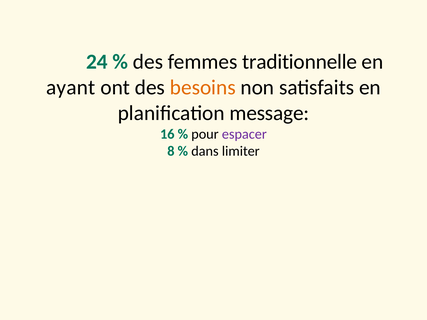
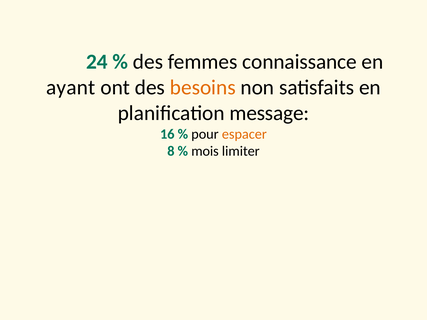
traditionnelle: traditionnelle -> connaissance
espacer colour: purple -> orange
dans: dans -> mois
